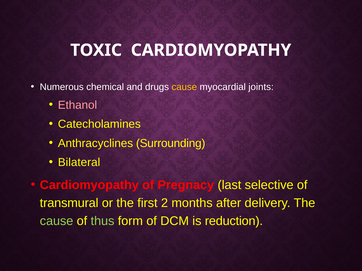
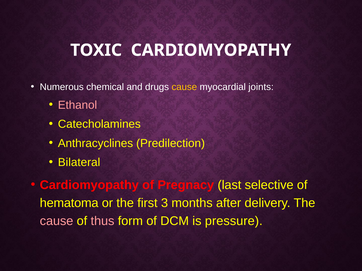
Surrounding: Surrounding -> Predilection
transmural: transmural -> hematoma
2: 2 -> 3
cause at (57, 221) colour: light green -> pink
thus colour: light green -> pink
reduction: reduction -> pressure
